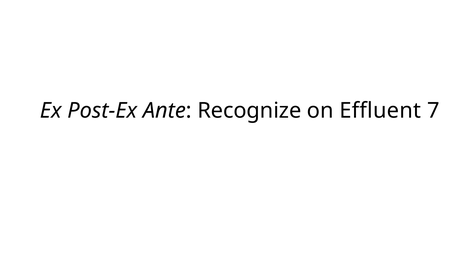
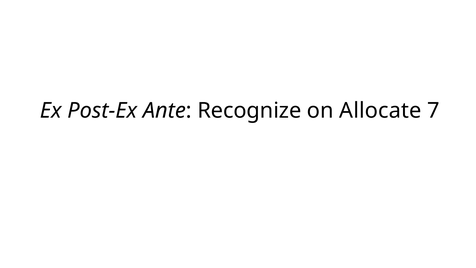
Effluent: Effluent -> Allocate
